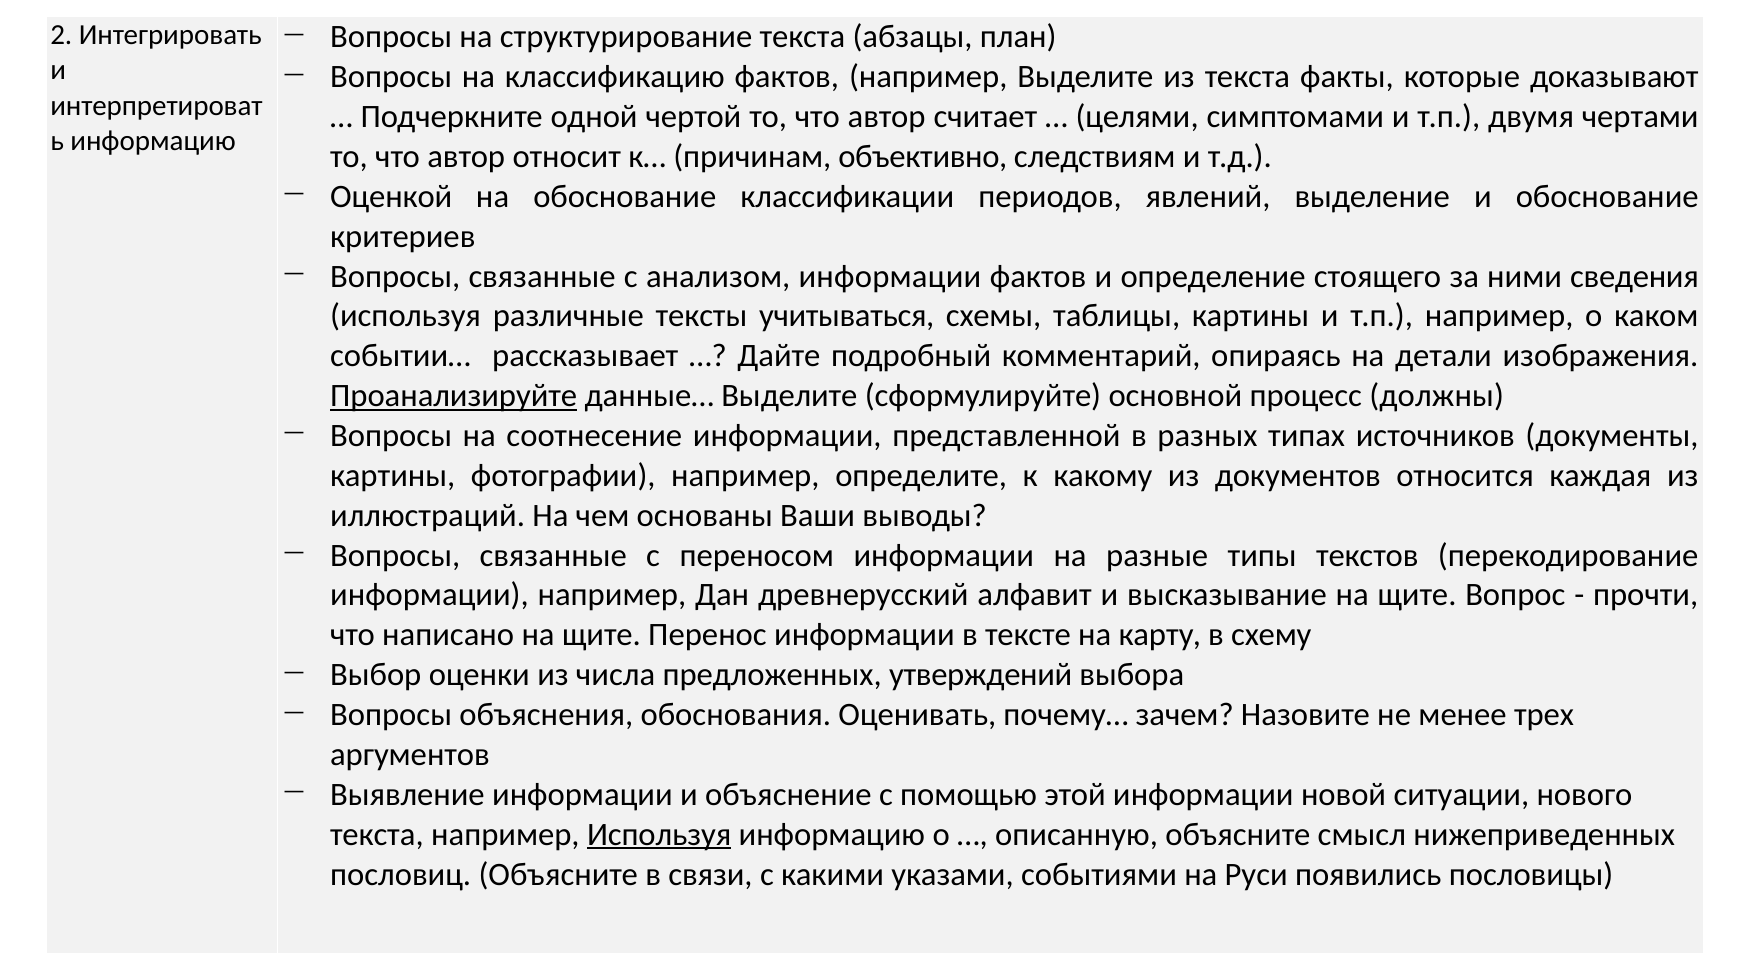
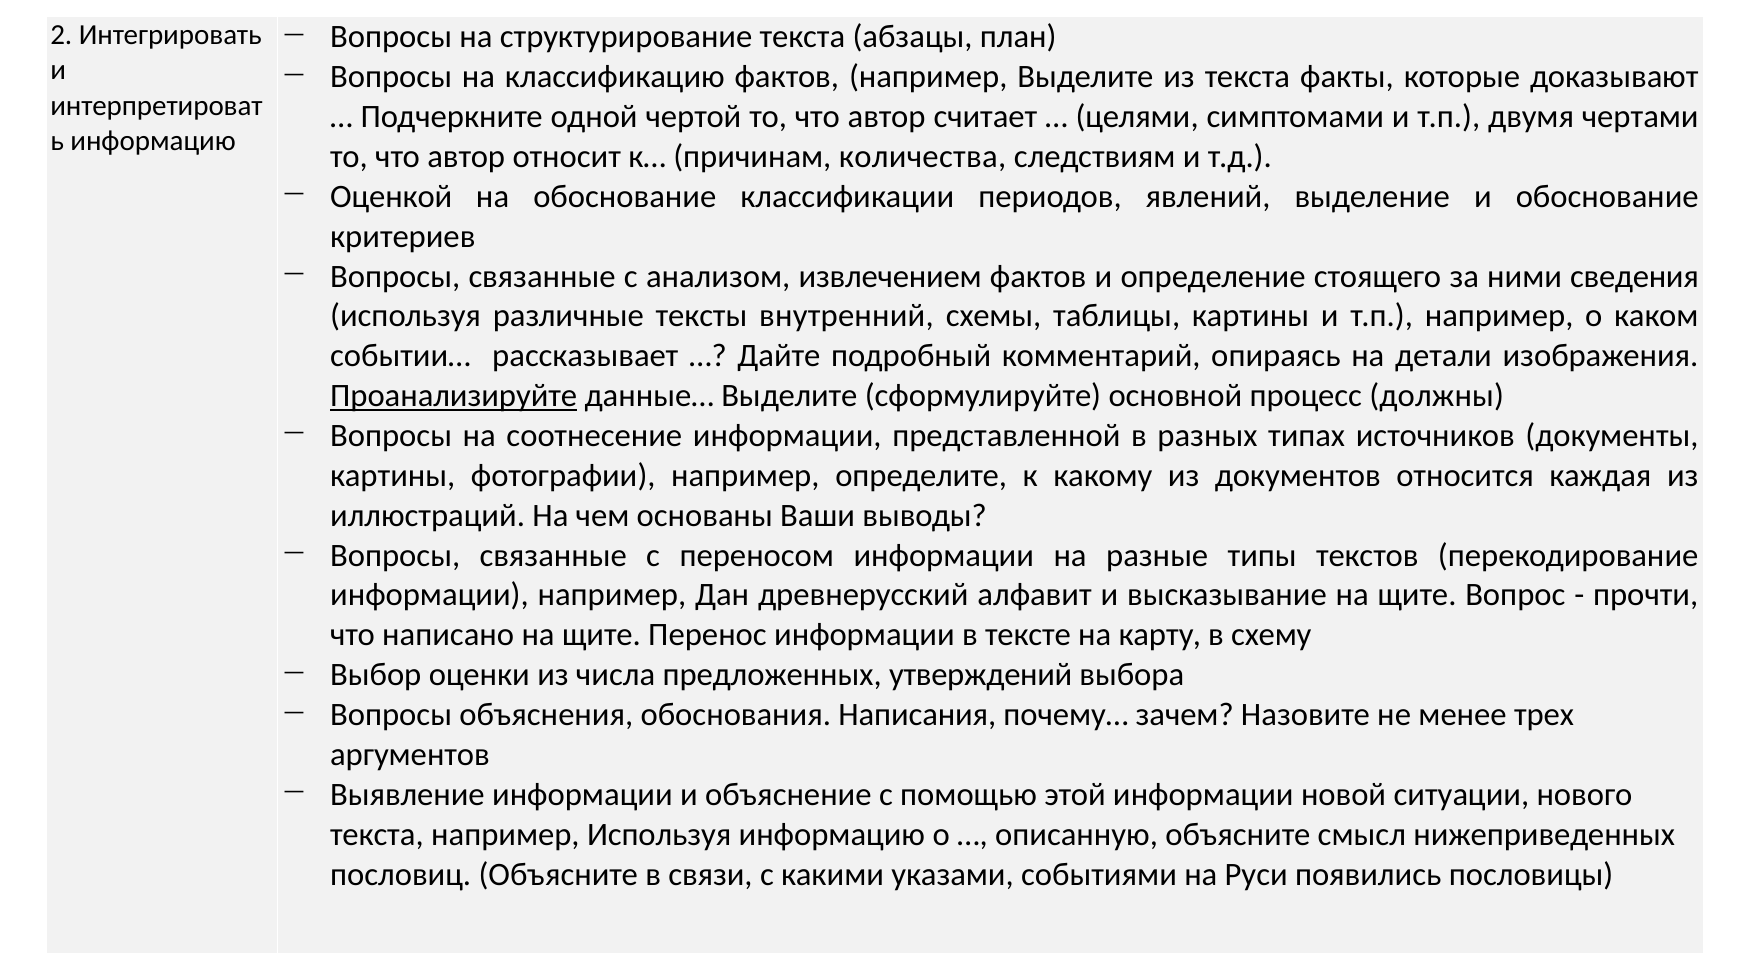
объективно: объективно -> количества
анализом информации: информации -> извлечением
учитываться: учитываться -> внутренний
Оценивать: Оценивать -> Написания
Используя at (659, 835) underline: present -> none
